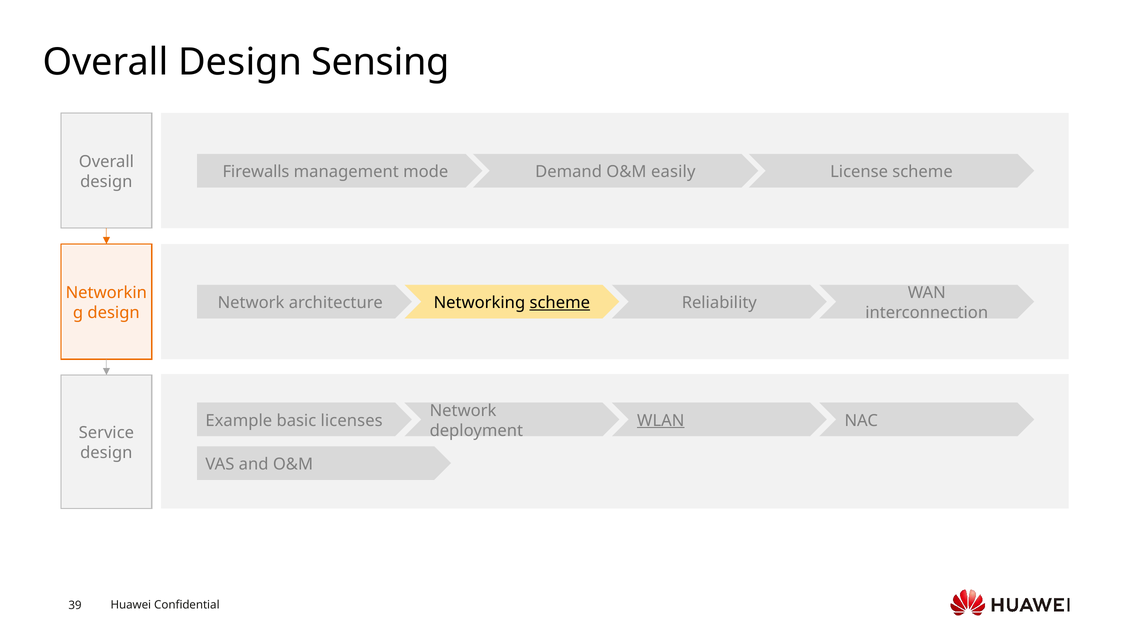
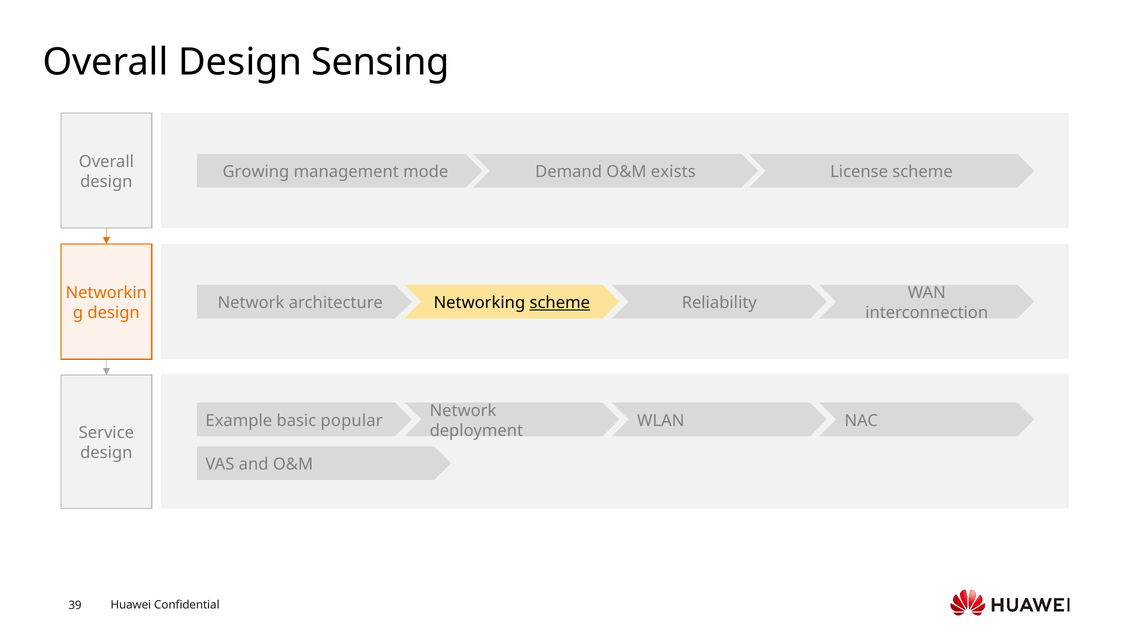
Firewalls: Firewalls -> Growing
easily: easily -> exists
licenses: licenses -> popular
WLAN underline: present -> none
